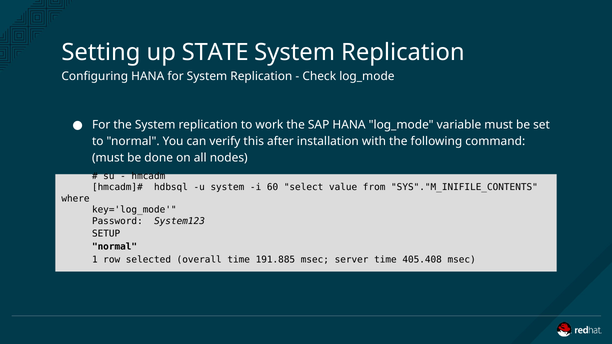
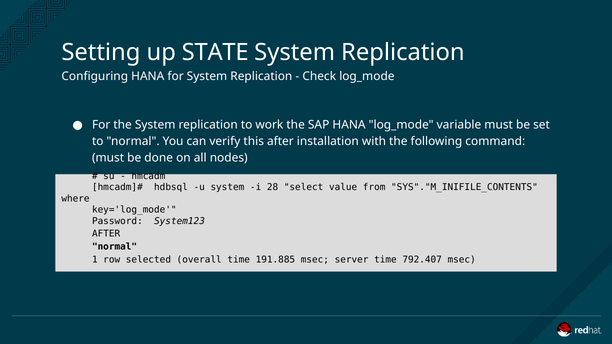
60: 60 -> 28
SETUP at (106, 234): SETUP -> AFTER
405.408: 405.408 -> 792.407
